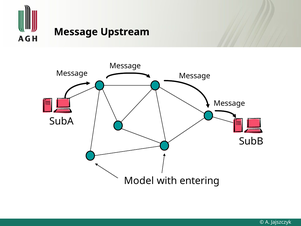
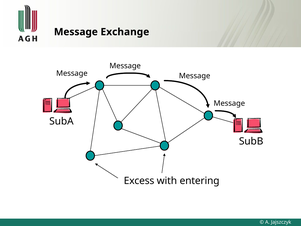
Upstream: Upstream -> Exchange
Model: Model -> Excess
